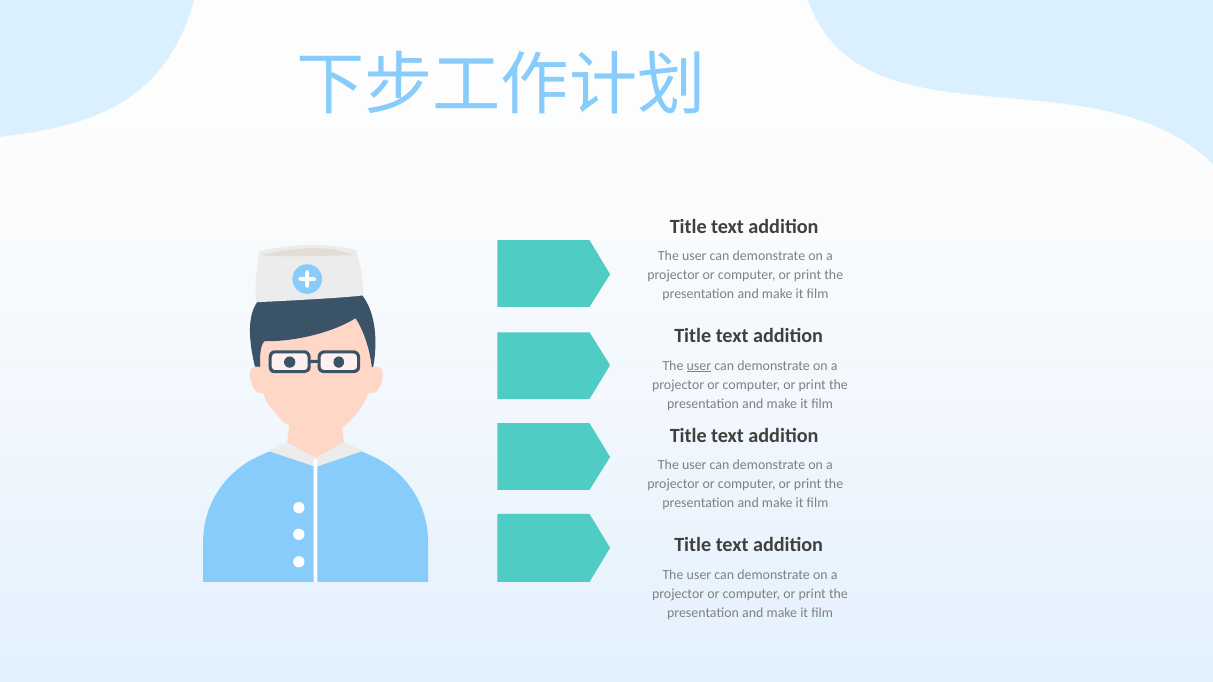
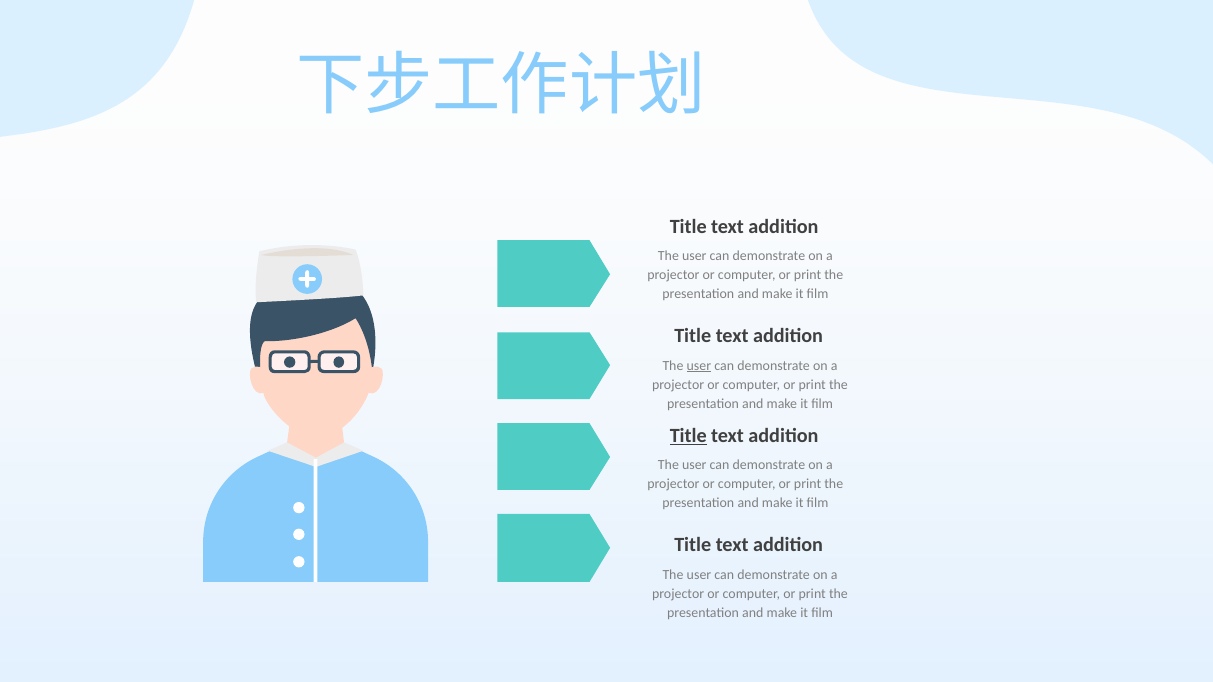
Title at (688, 436) underline: none -> present
